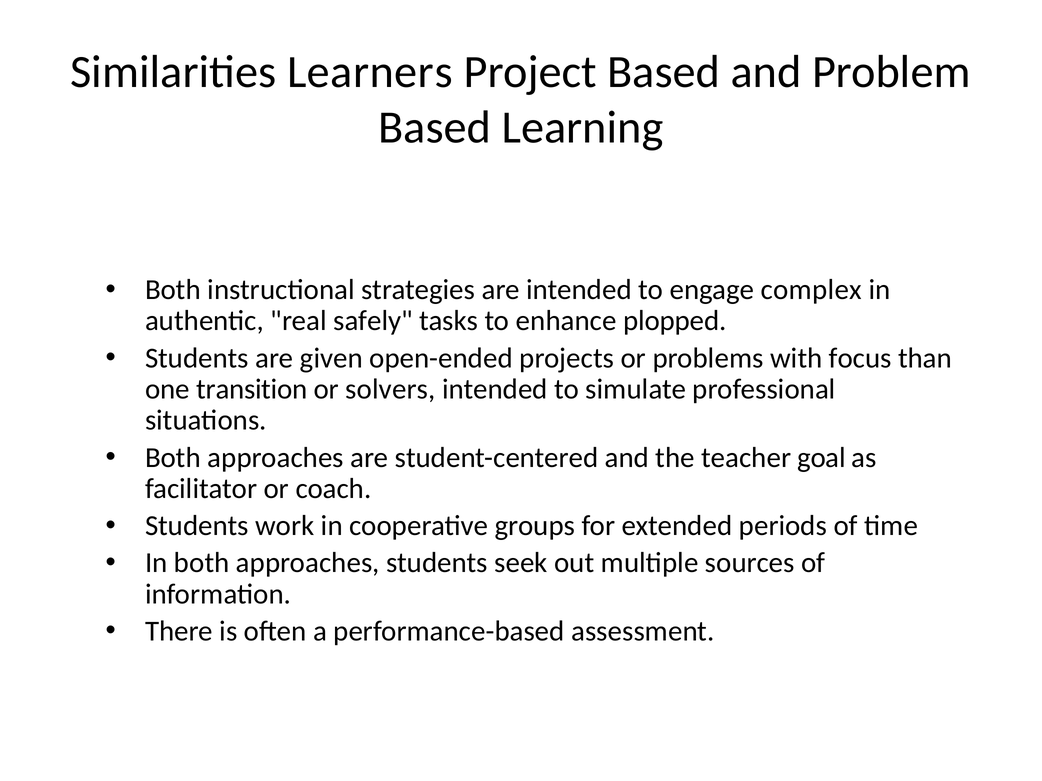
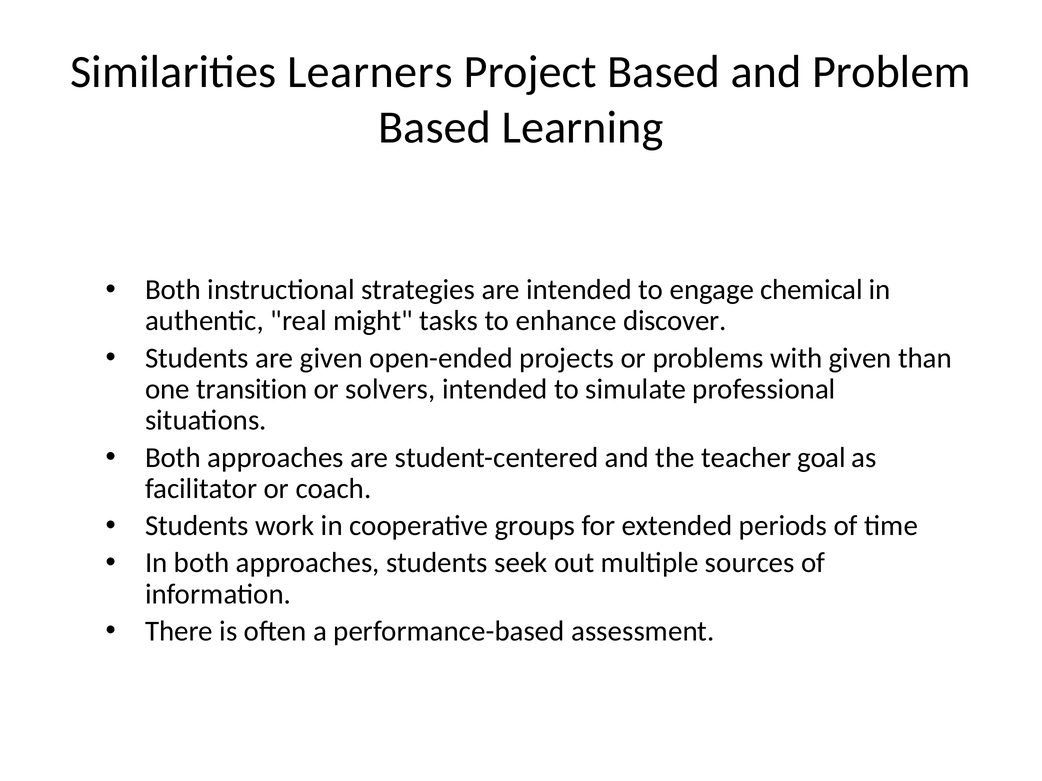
complex: complex -> chemical
safely: safely -> might
plopped: plopped -> discover
with focus: focus -> given
